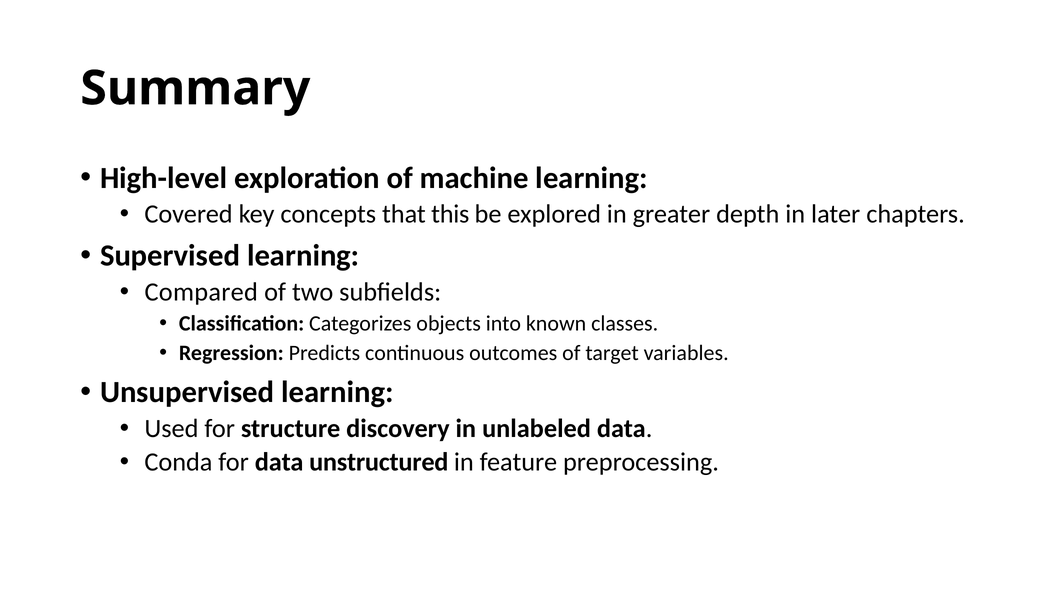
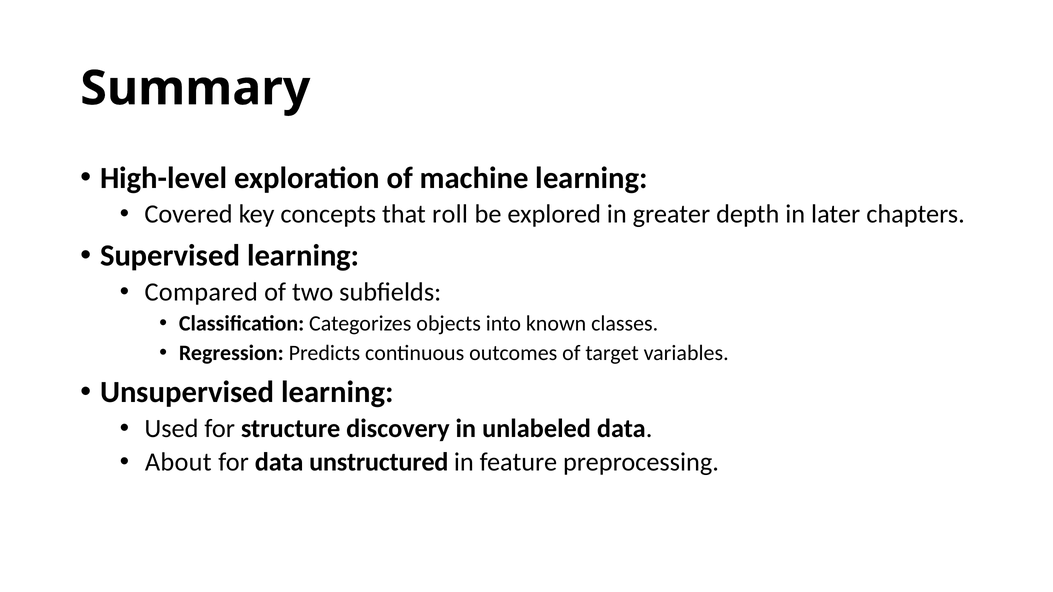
this: this -> roll
Conda: Conda -> About
